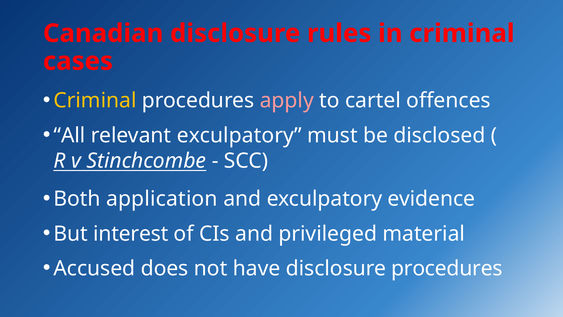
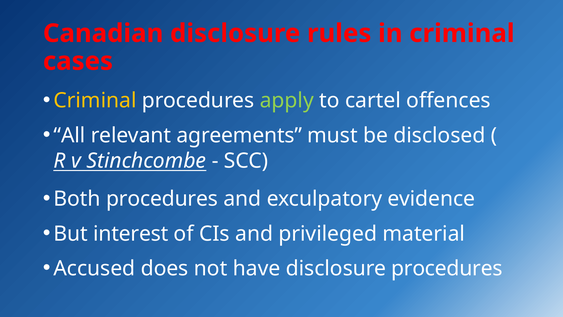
apply colour: pink -> light green
relevant exculpatory: exculpatory -> agreements
Both application: application -> procedures
